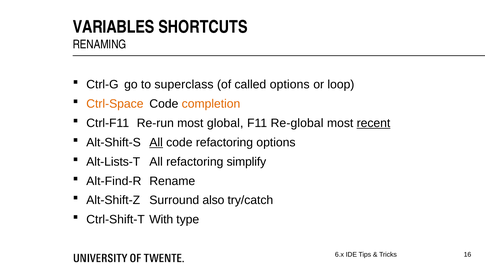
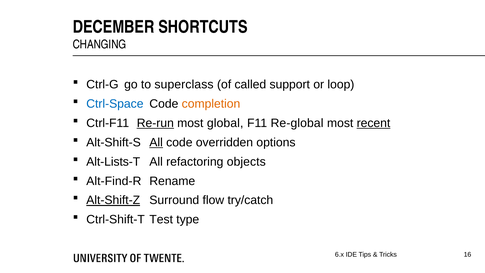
VARIABLES: VARIABLES -> DECEMBER
RENAMING: RENAMING -> CHANGING
called options: options -> support
Ctrl-Space colour: orange -> blue
Re-run underline: none -> present
code refactoring: refactoring -> overridden
simplify: simplify -> objects
Alt-Shift-Z underline: none -> present
also: also -> flow
With: With -> Test
